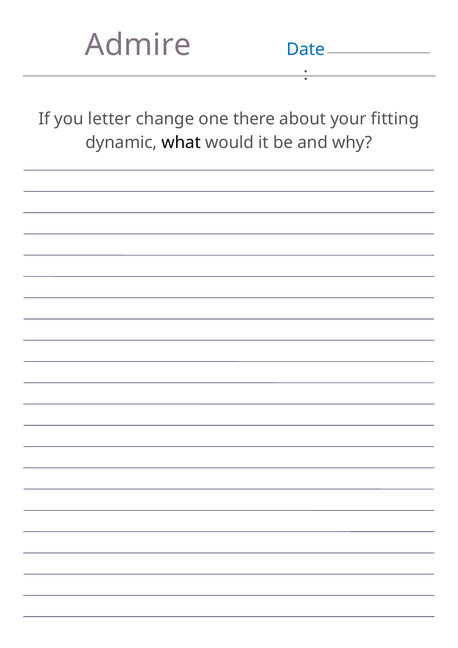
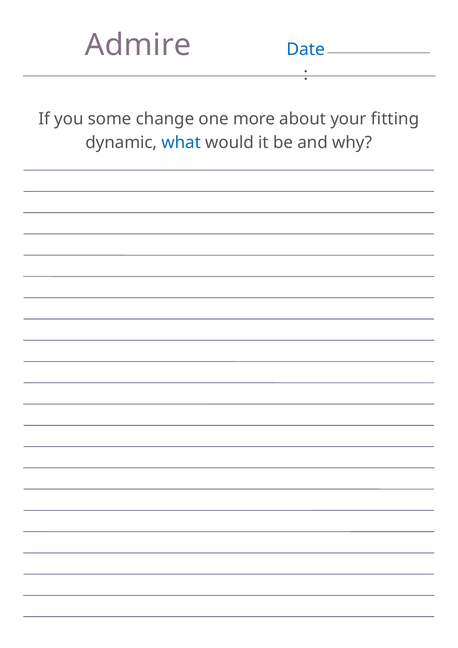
letter: letter -> some
there: there -> more
what colour: black -> blue
